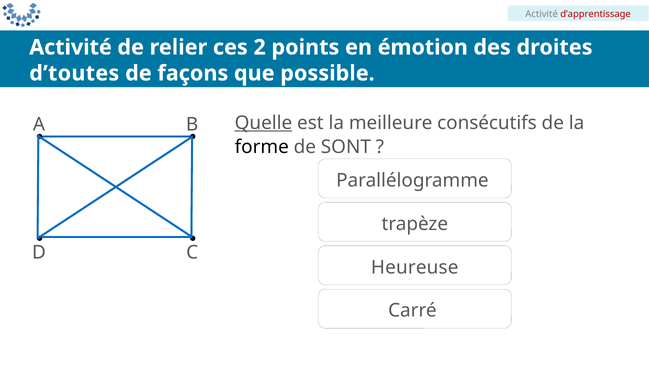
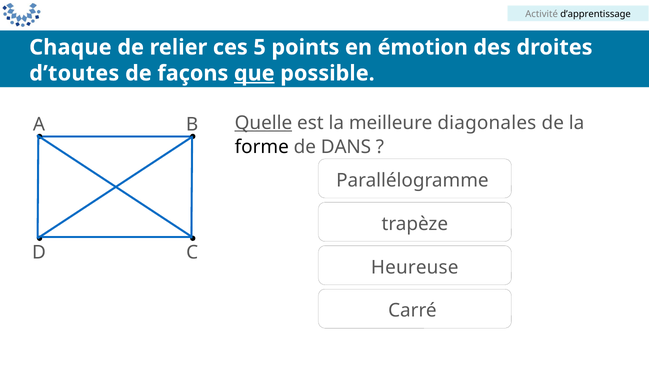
d’apprentissage colour: red -> black
Activité at (71, 47): Activité -> Chaque
2: 2 -> 5
que underline: none -> present
consécutifs: consécutifs -> diagonales
SONT: SONT -> DANS
